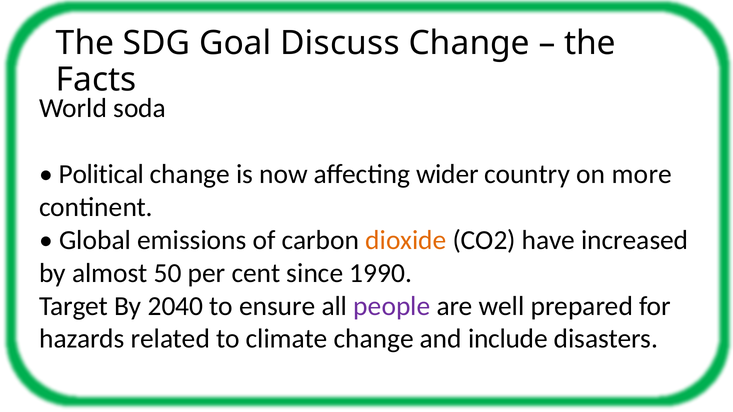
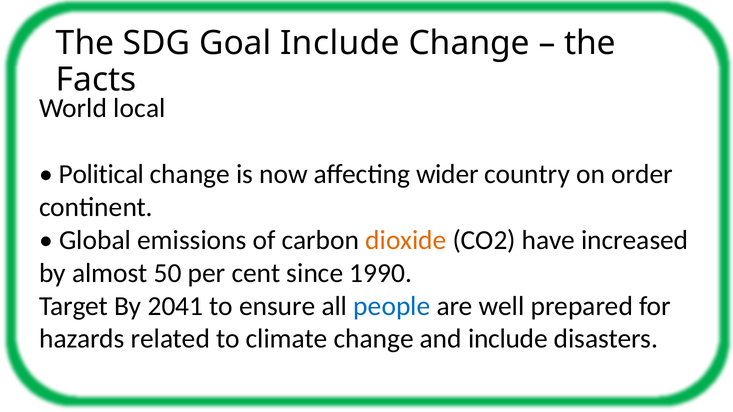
Goal Discuss: Discuss -> Include
soda: soda -> local
more: more -> order
2040: 2040 -> 2041
people colour: purple -> blue
